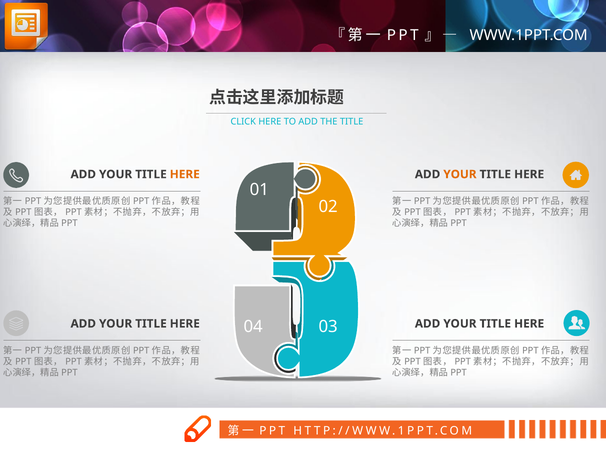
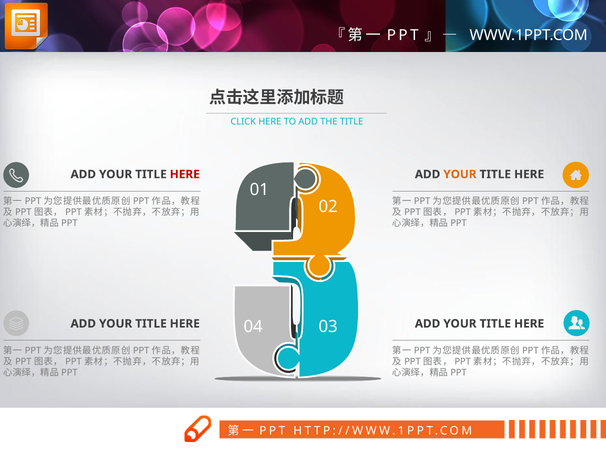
HERE at (185, 175) colour: orange -> red
